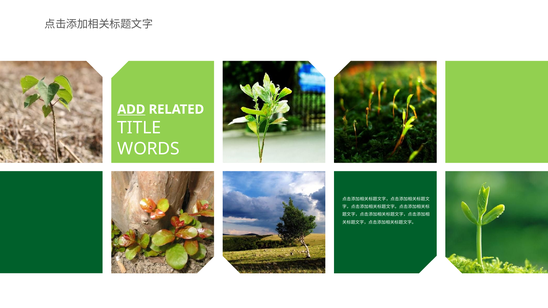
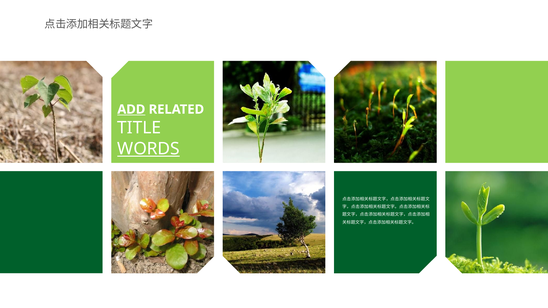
WORDS underline: none -> present
